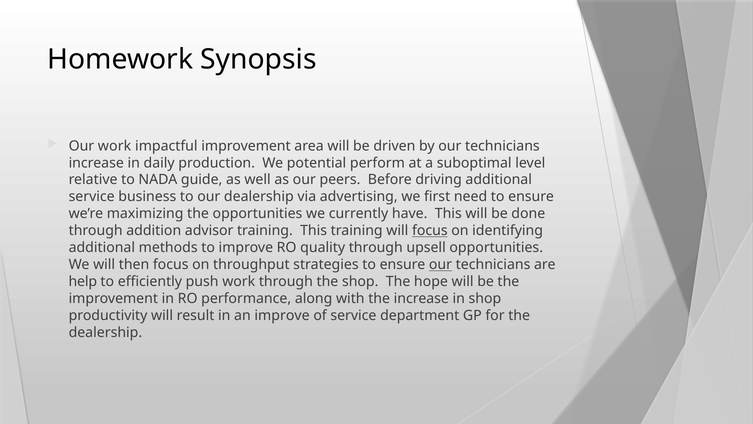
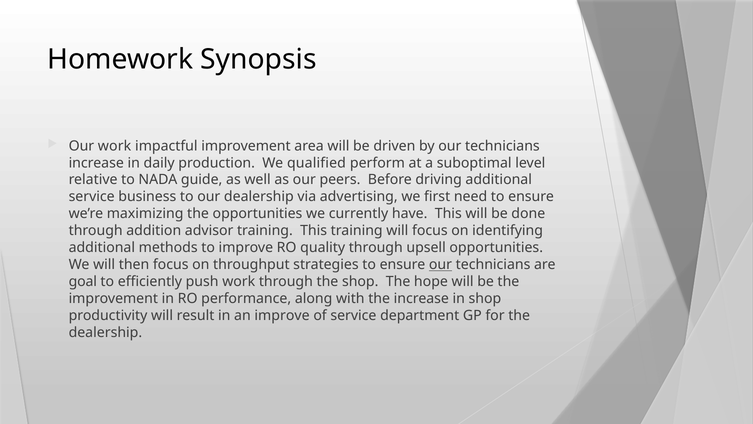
potential: potential -> qualified
focus at (430, 230) underline: present -> none
help: help -> goal
